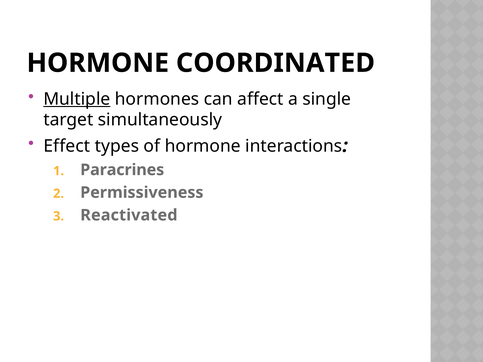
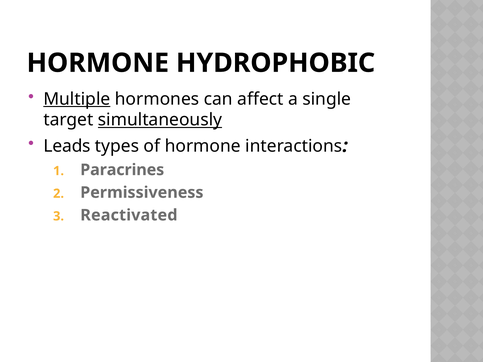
COORDINATED: COORDINATED -> HYDROPHOBIC
simultaneously underline: none -> present
Effect: Effect -> Leads
